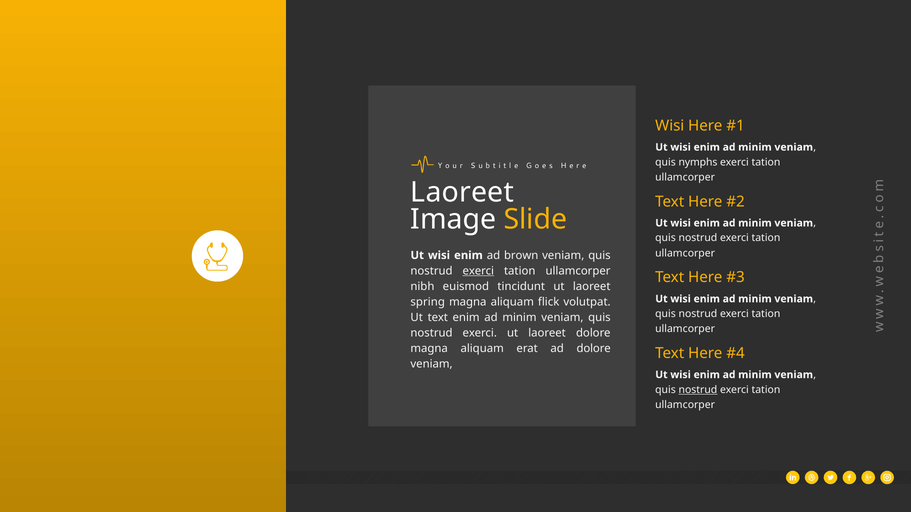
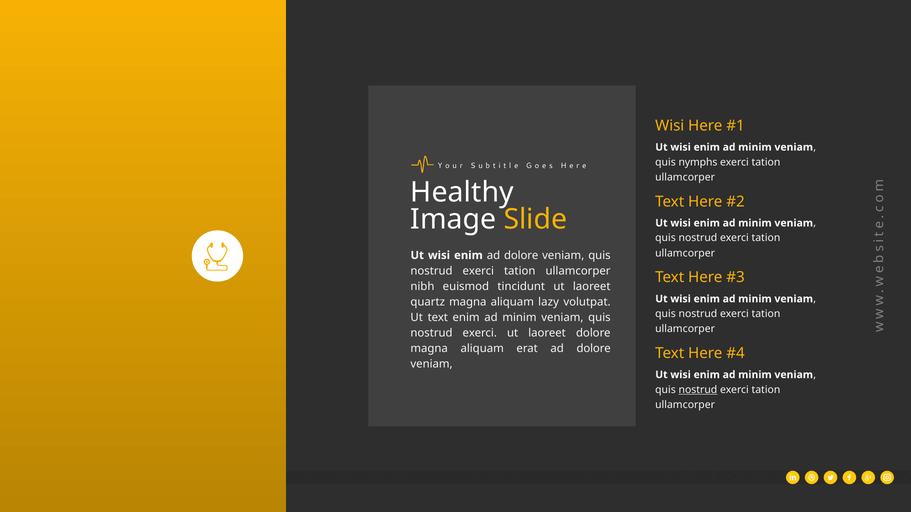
Laoreet at (462, 192): Laoreet -> Healthy
enim ad brown: brown -> dolore
exerci at (478, 271) underline: present -> none
spring: spring -> quartz
flick: flick -> lazy
